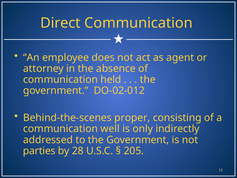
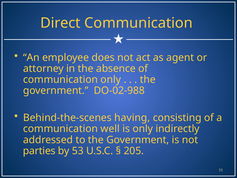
communication held: held -> only
DO-02-012: DO-02-012 -> DO-02-988
proper: proper -> having
28: 28 -> 53
